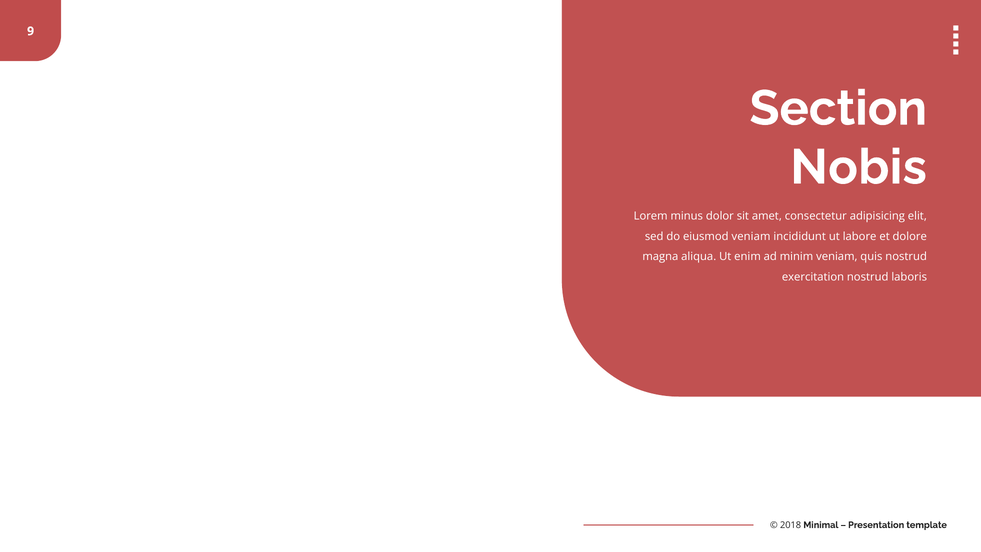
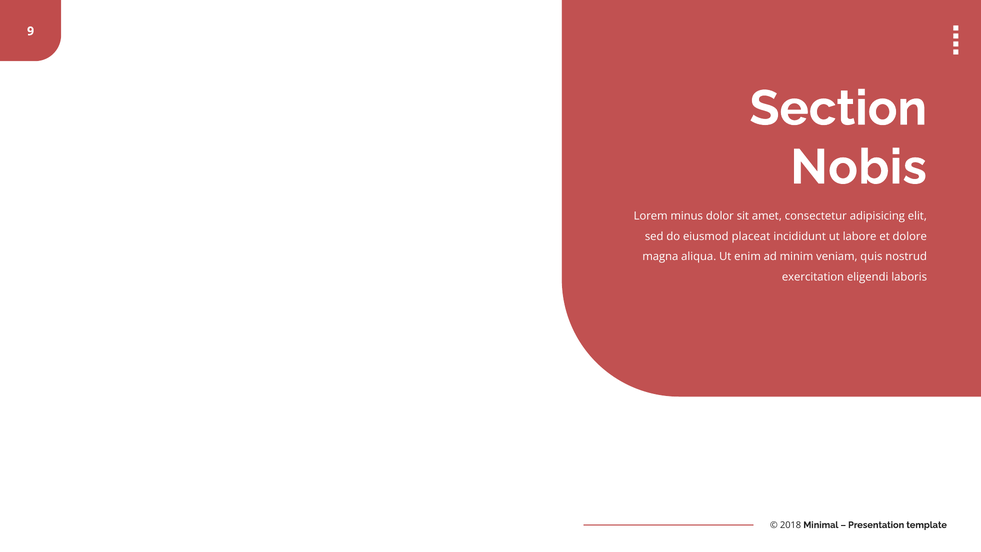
eiusmod veniam: veniam -> placeat
exercitation nostrud: nostrud -> eligendi
